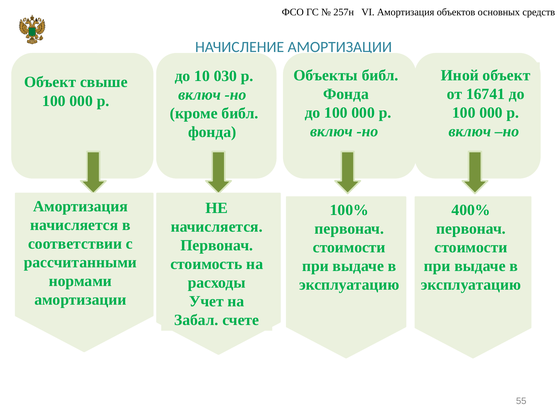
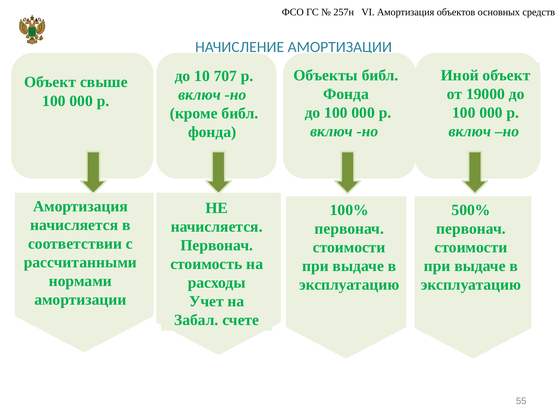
030: 030 -> 707
16741: 16741 -> 19000
400%: 400% -> 500%
